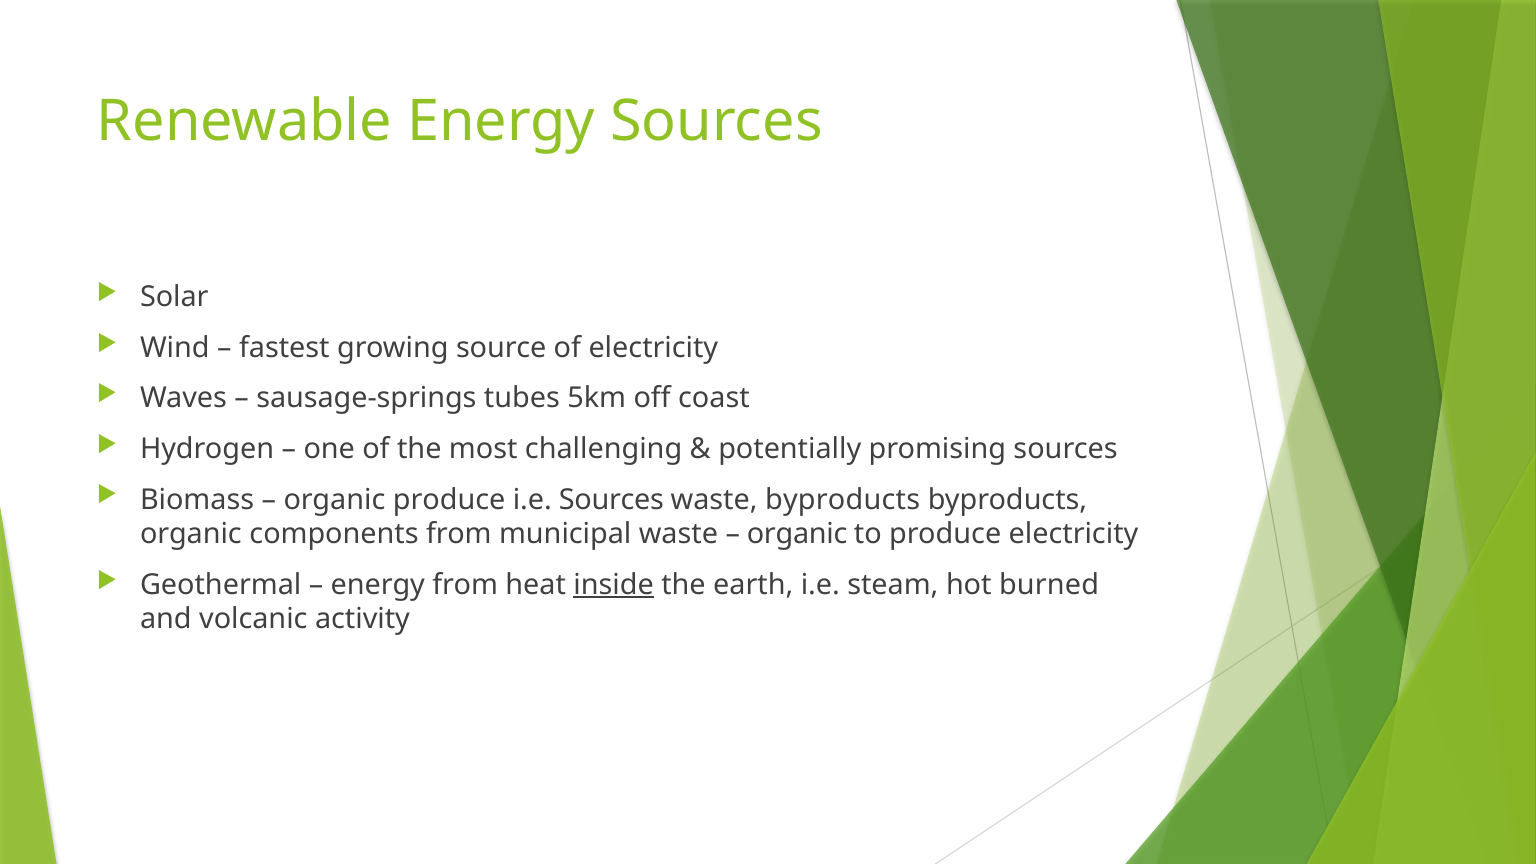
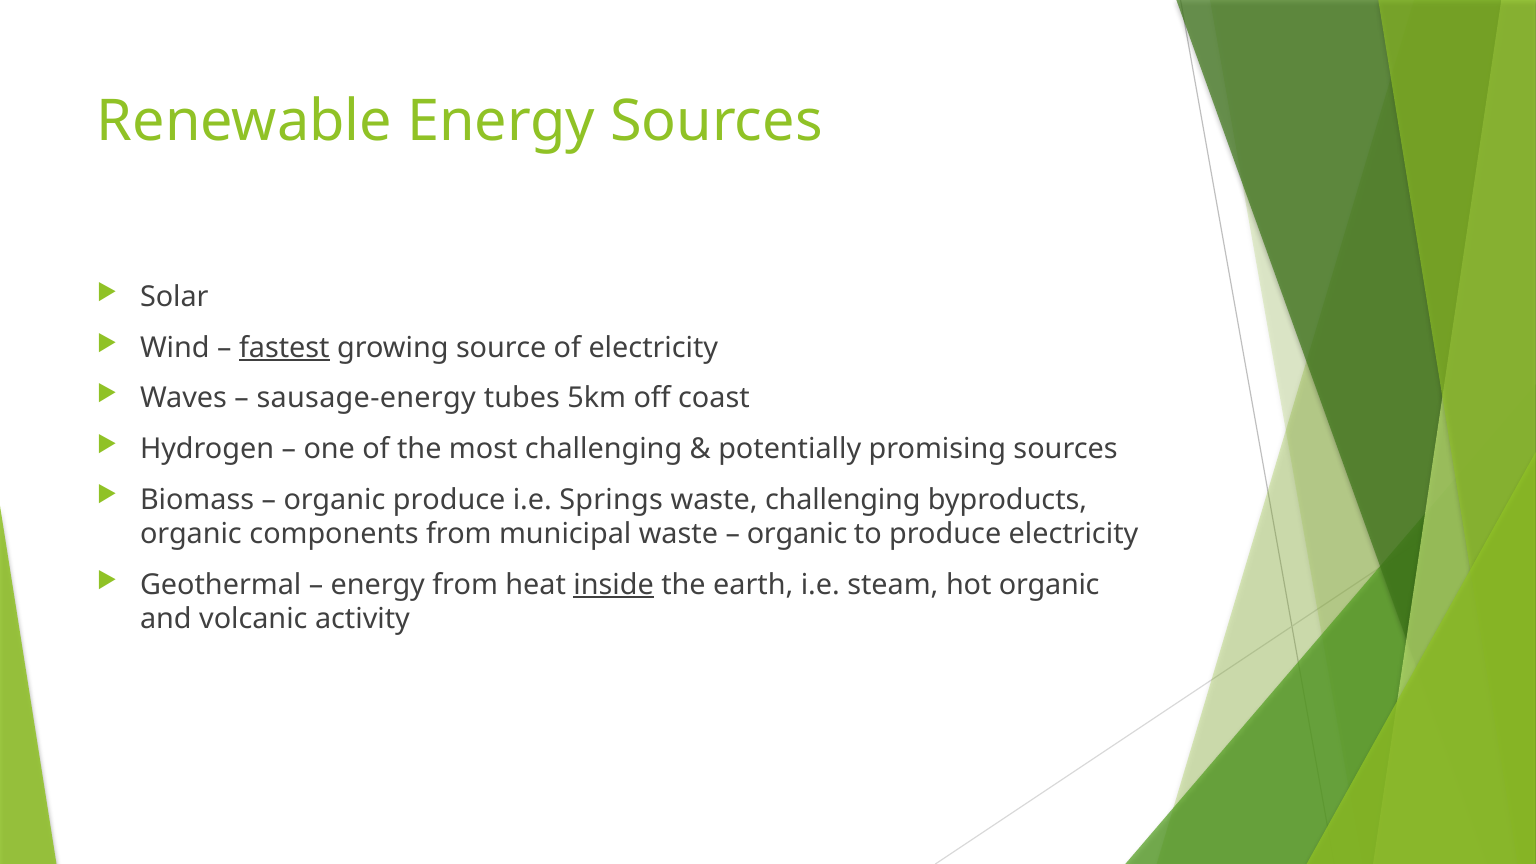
fastest underline: none -> present
sausage-springs: sausage-springs -> sausage-energy
i.e Sources: Sources -> Springs
waste byproducts: byproducts -> challenging
hot burned: burned -> organic
